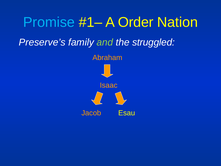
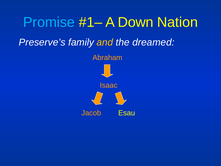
Order: Order -> Down
and colour: light green -> yellow
struggled: struggled -> dreamed
